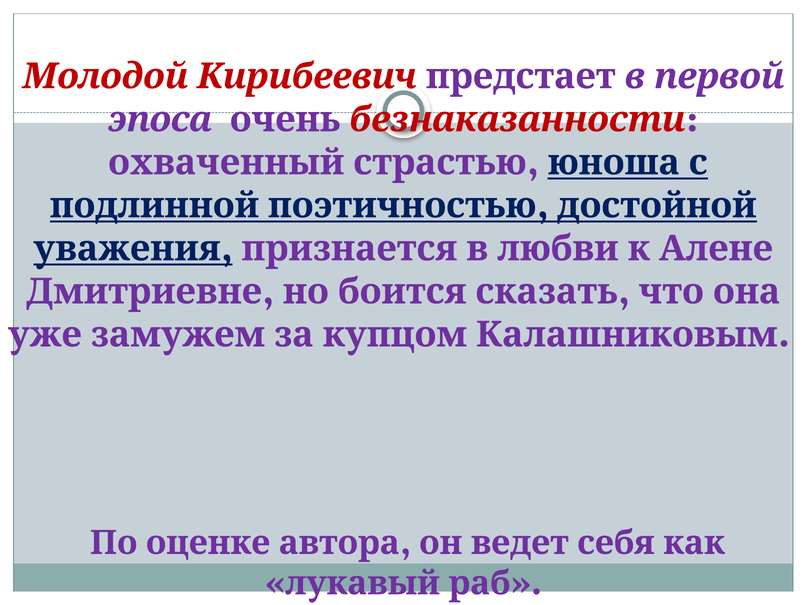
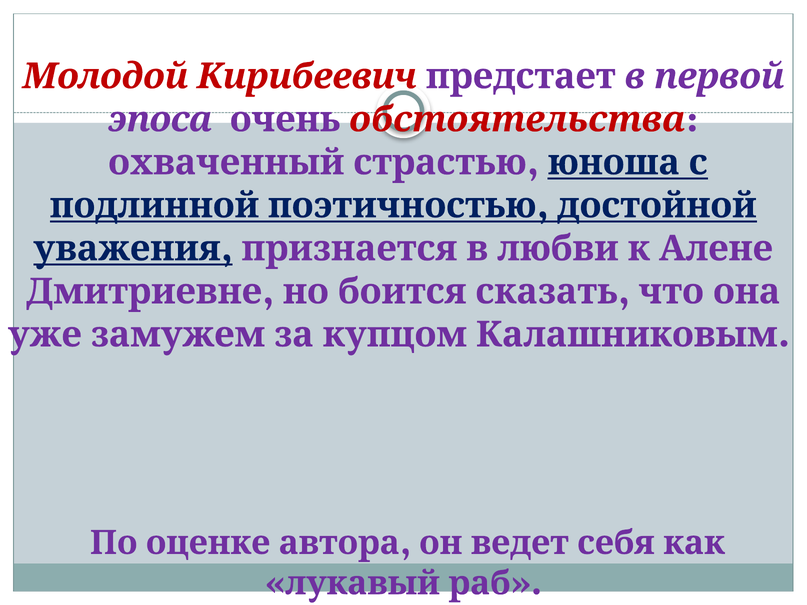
безнаказанности: безнаказанности -> обстоятельства
